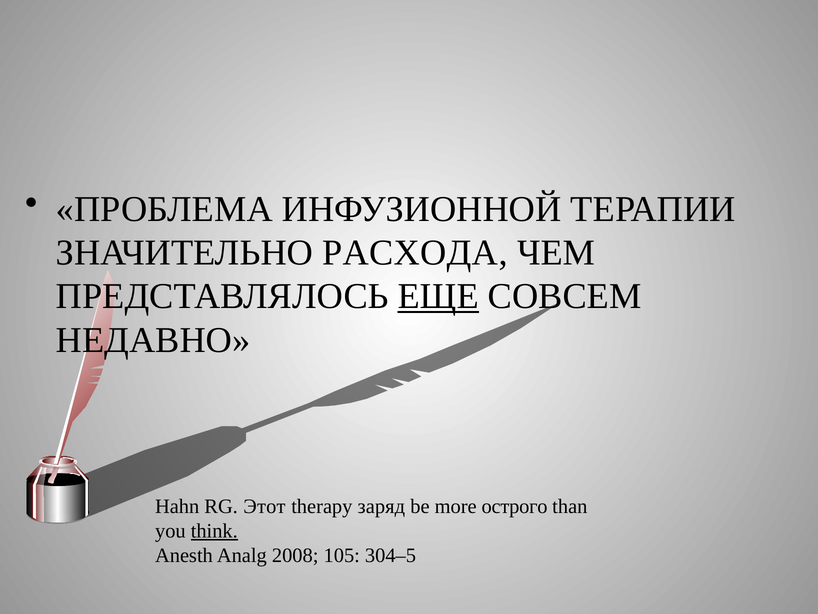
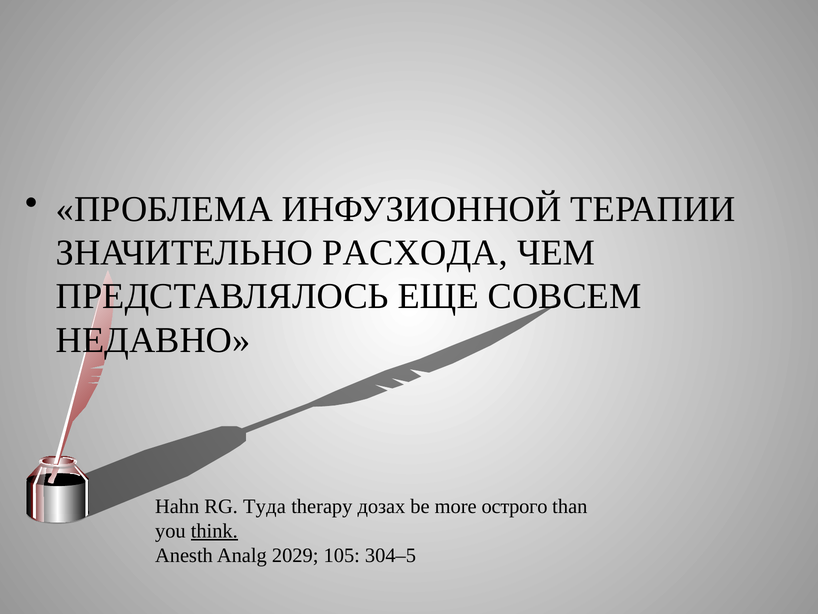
ЕЩЕ underline: present -> none
Этот: Этот -> Туда
заряд: заряд -> дозах
2008: 2008 -> 2029
